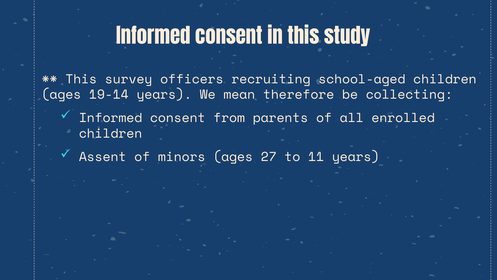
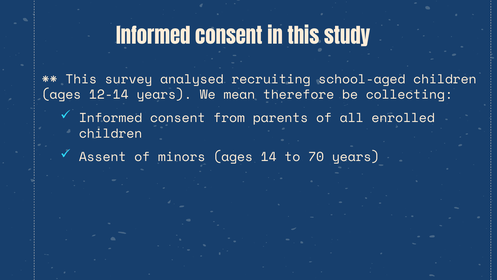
officers: officers -> analysed
19-14: 19-14 -> 12-14
27: 27 -> 14
11: 11 -> 70
